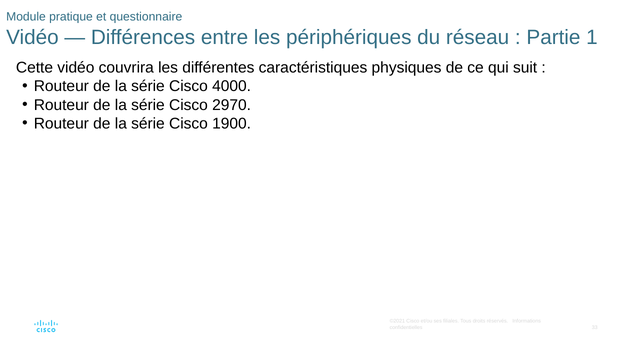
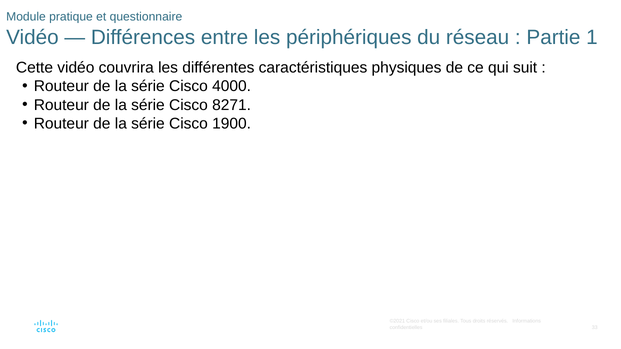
2970: 2970 -> 8271
